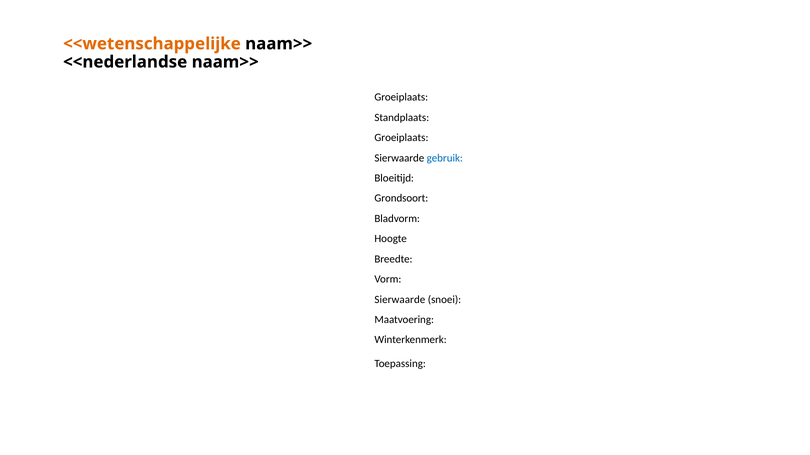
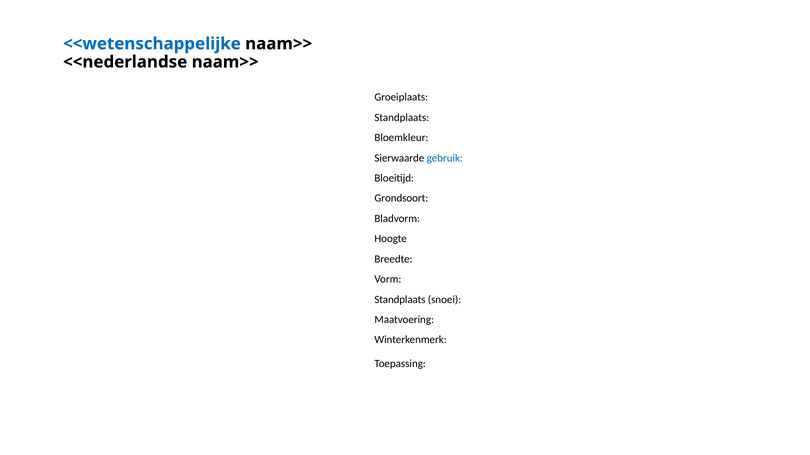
<<wetenschappelijke colour: orange -> blue
Groeiplaats at (401, 138): Groeiplaats -> Bloemkleur
Sierwaarde at (400, 300): Sierwaarde -> Standplaats
